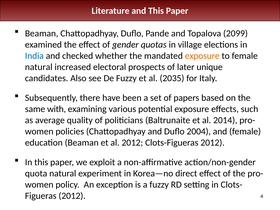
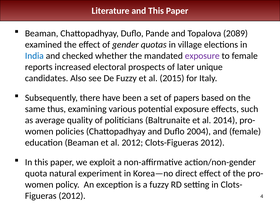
2099: 2099 -> 2089
exposure at (202, 56) colour: orange -> purple
natural at (39, 67): natural -> reports
2035: 2035 -> 2015
with: with -> thus
